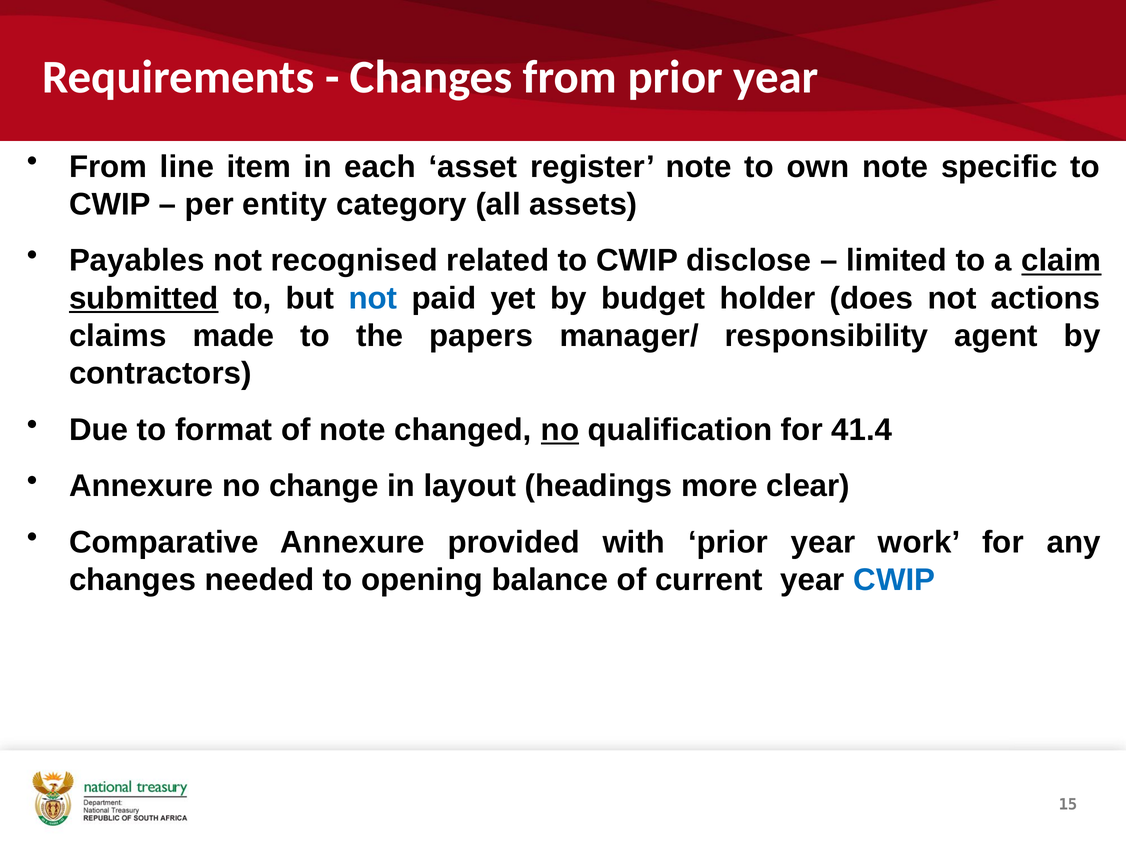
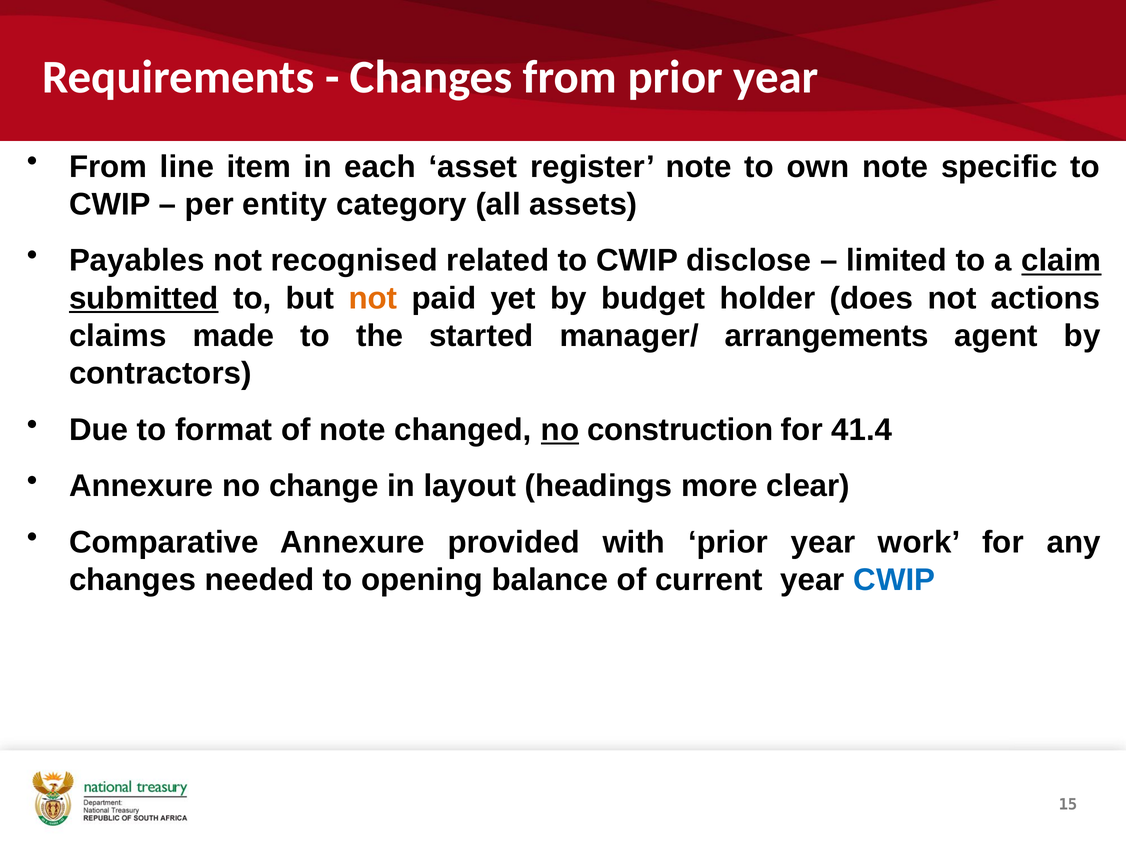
not at (373, 298) colour: blue -> orange
papers: papers -> started
responsibility: responsibility -> arrangements
qualification: qualification -> construction
